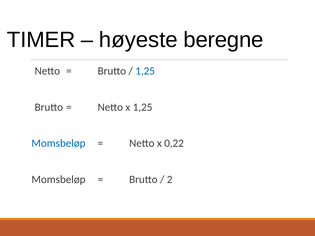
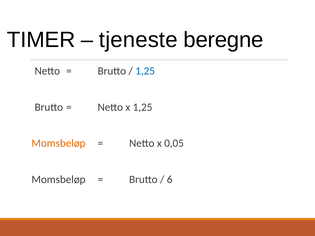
høyeste: høyeste -> tjeneste
Momsbeløp at (58, 143) colour: blue -> orange
0,22: 0,22 -> 0,05
2: 2 -> 6
